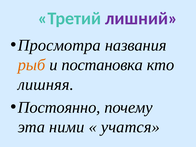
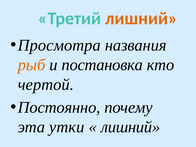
лишний at (141, 18) colour: purple -> orange
лишняя: лишняя -> чертой
ними: ними -> утки
учатся at (130, 127): учатся -> лишний
